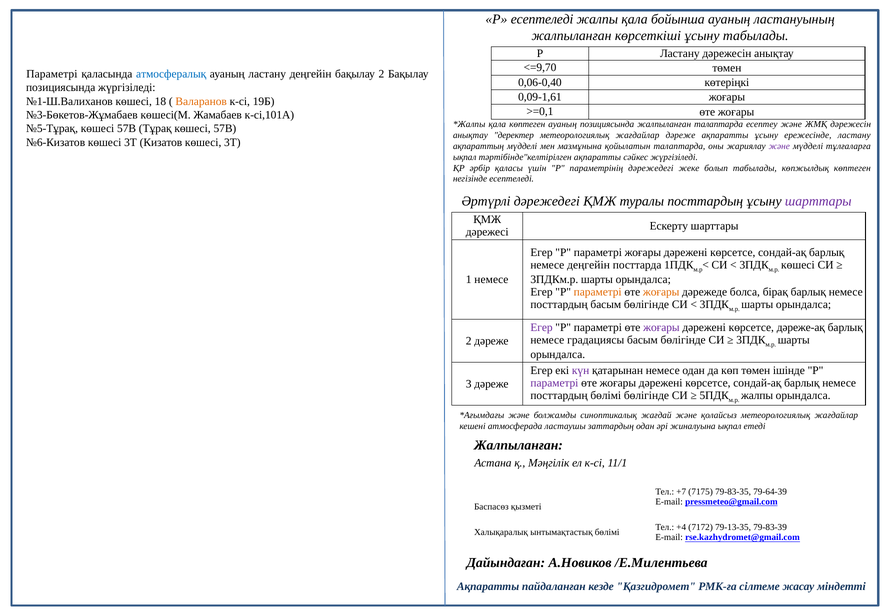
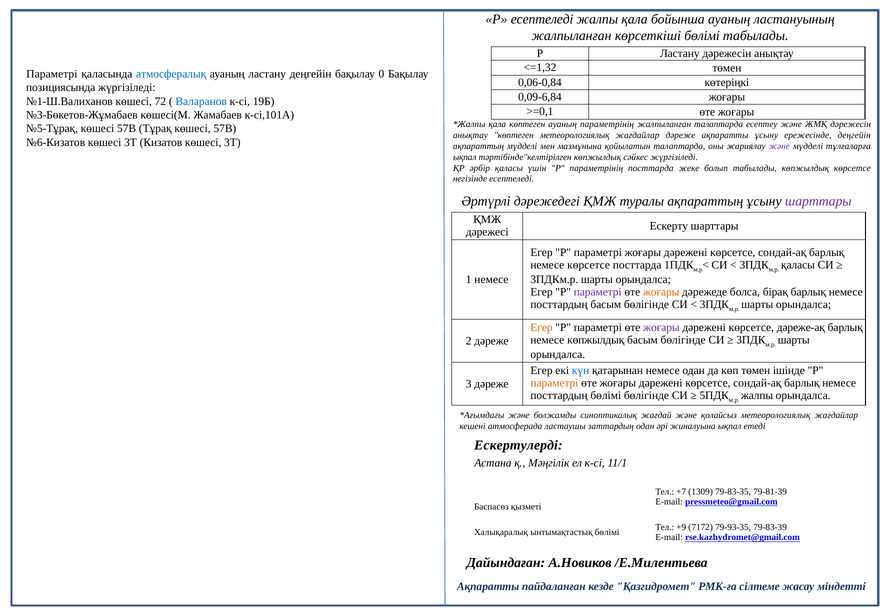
көрсеткіші ұсыну: ұсыну -> бөлімі
<=9,70: <=9,70 -> <=1,32
бақылау 2: 2 -> 0
0,06-0,40: 0,06-0,40 -> 0,06-0,84
0,09-1,61: 0,09-1,61 -> 0,09-6,84
18: 18 -> 72
Валаранов colour: orange -> blue
ауаның позициясында: позициясында -> параметрінің
анықтау деректер: деректер -> көптеген
ережесінде ластану: ластану -> деңгейін
тәртібінде"келтірілген ақпаратты: ақпаратты -> көпжылдық
параметрінің дәрежедегі: дәрежедегі -> посттарда
көпжылдық көптеген: көптеген -> көрсетсе
туралы посттардың: посттардың -> ақпараттың
немесе деңгейін: деңгейін -> көрсетсе
көшесі at (798, 265): көшесі -> қаласы
параметрі at (598, 292) colour: orange -> purple
Егер at (542, 327) colour: purple -> orange
немесе градациясы: градациясы -> көпжылдық
күн colour: purple -> blue
параметрі at (554, 383) colour: purple -> orange
Жалпыланған at (518, 445): Жалпыланған -> Ескертулерді
7175: 7175 -> 1309
79-64-39: 79-64-39 -> 79-81-39
+4: +4 -> +9
79-13-35: 79-13-35 -> 79-93-35
